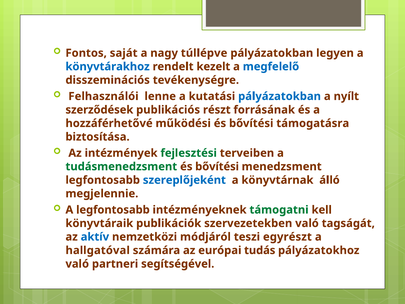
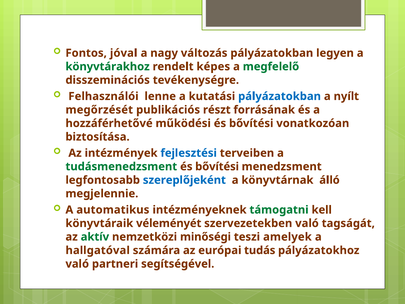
saját: saját -> jóval
túllépve: túllépve -> változás
könyvtárakhoz colour: blue -> green
kezelt: kezelt -> képes
megfelelő colour: blue -> green
szerződések: szerződések -> megőrzését
támogatásra: támogatásra -> vonatkozóan
fejlesztési colour: green -> blue
A legfontosabb: legfontosabb -> automatikus
publikációk: publikációk -> véleményét
aktív colour: blue -> green
módjáról: módjáról -> minőségi
egyrészt: egyrészt -> amelyek
